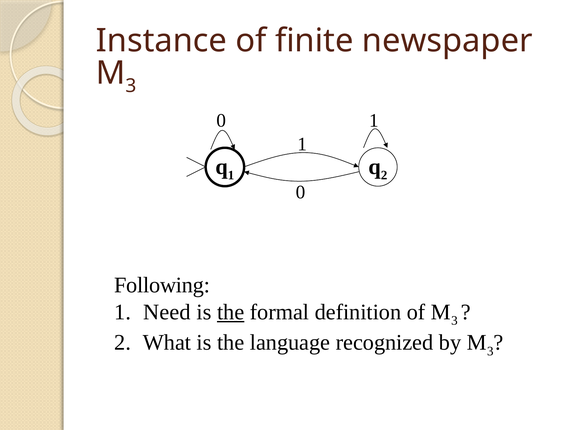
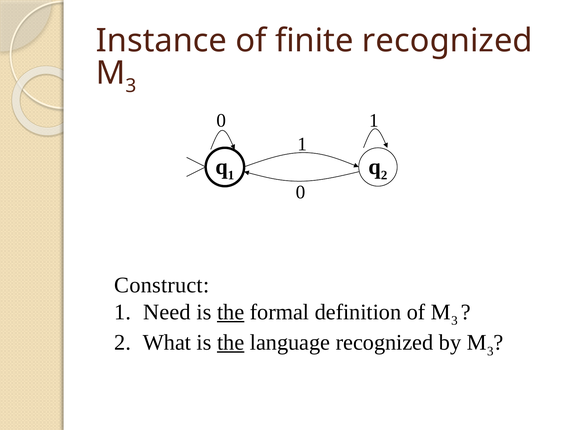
finite newspaper: newspaper -> recognized
Following: Following -> Construct
the at (231, 343) underline: none -> present
